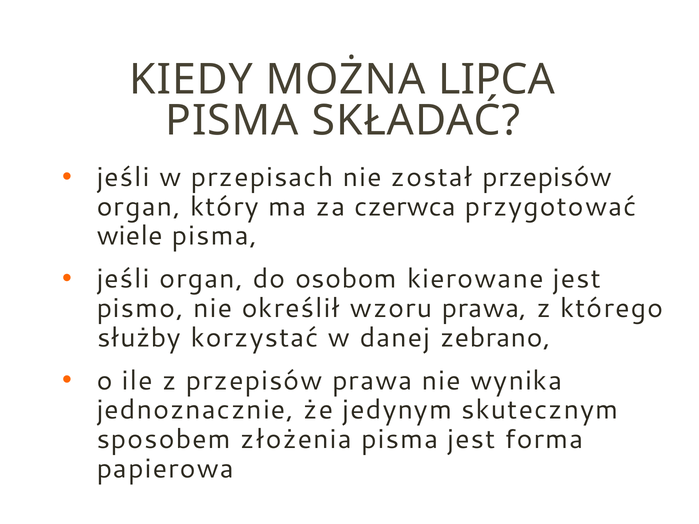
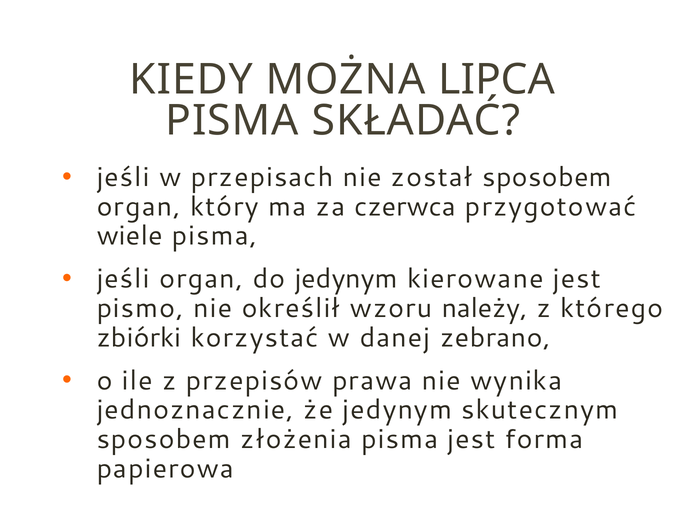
został przepisów: przepisów -> sposobem
do osobom: osobom -> jedynym
wzoru prawa: prawa -> należy
służby: służby -> zbiórki
